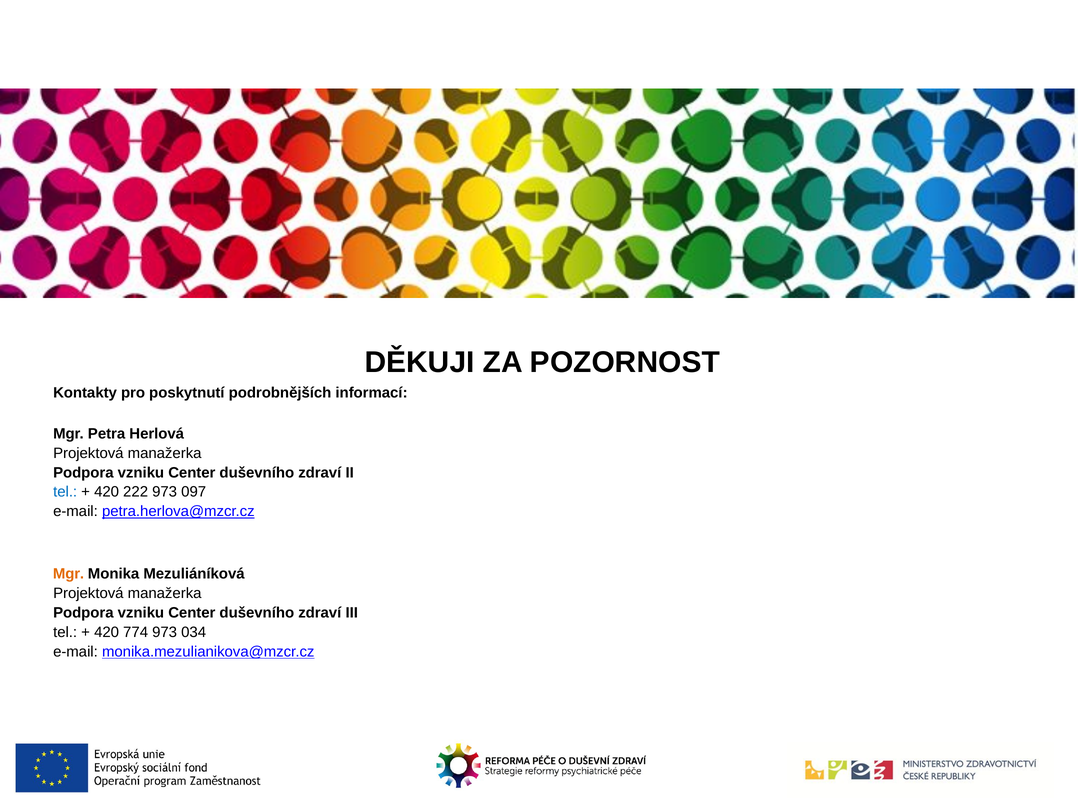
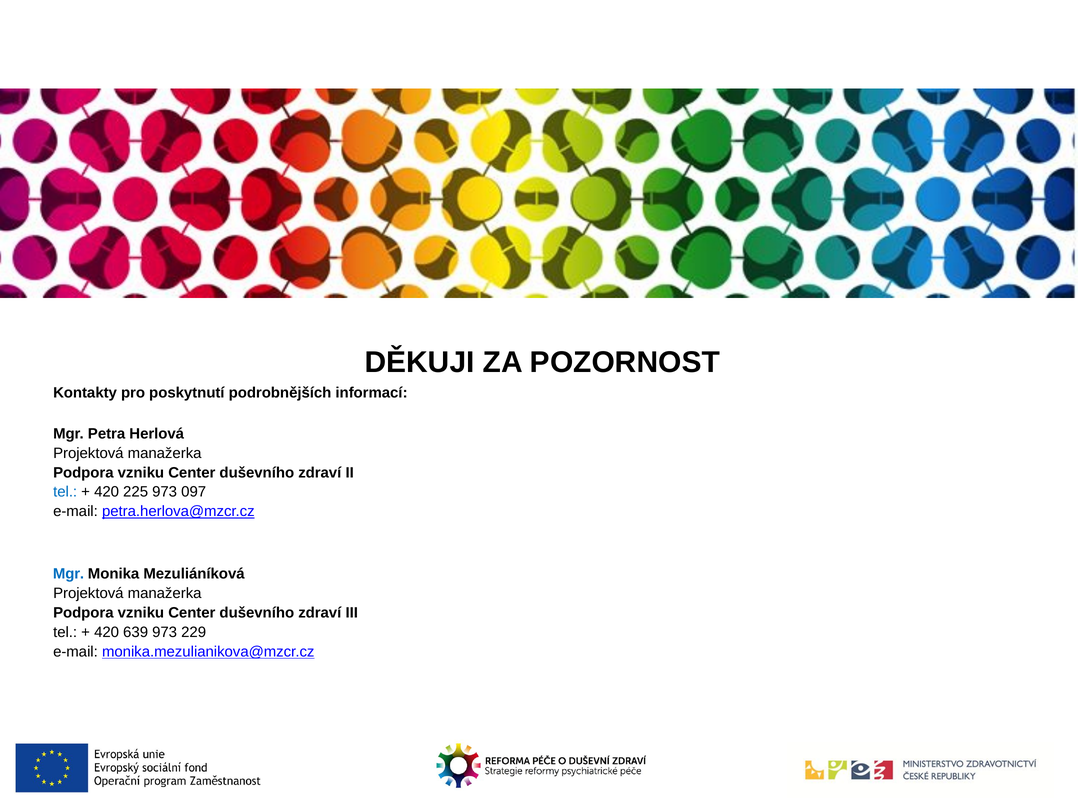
222: 222 -> 225
Mgr at (69, 574) colour: orange -> blue
774: 774 -> 639
034: 034 -> 229
